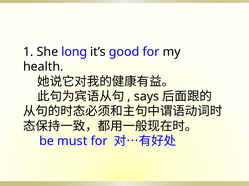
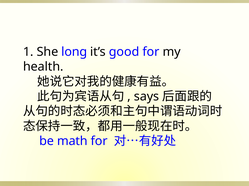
must: must -> math
